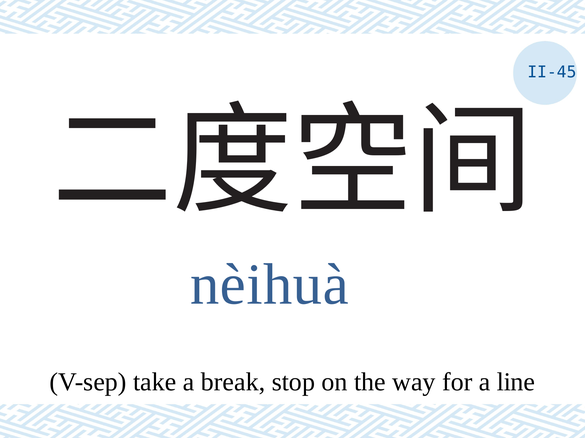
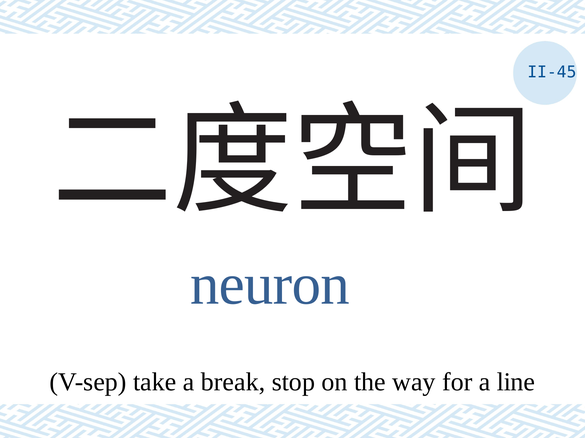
nèihuà: nèihuà -> neuron
